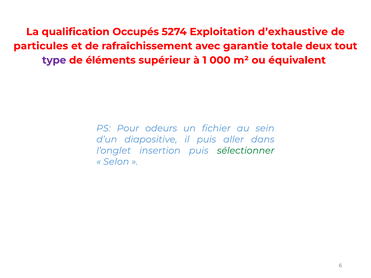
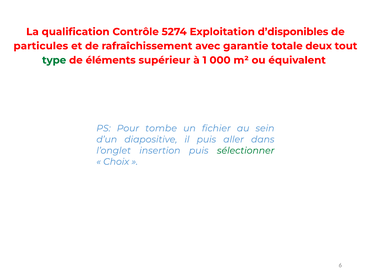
Occupés: Occupés -> Contrôle
d’exhaustive: d’exhaustive -> d’disponibles
type colour: purple -> green
odeurs: odeurs -> tombe
Selon: Selon -> Choix
